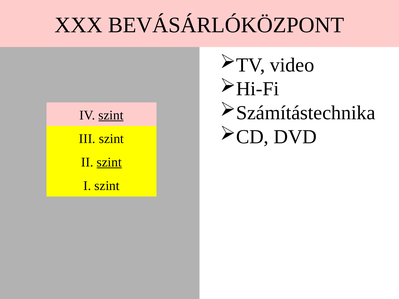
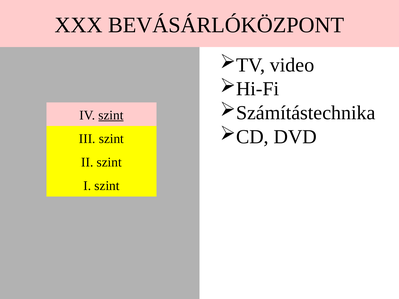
szint at (109, 162) underline: present -> none
